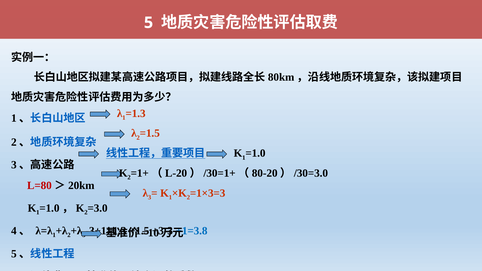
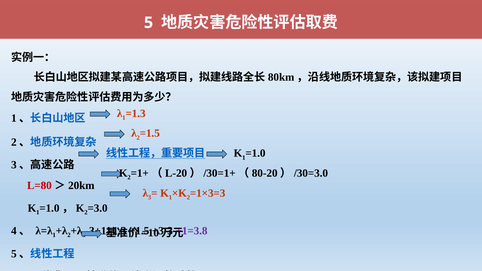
+1=3.8 colour: blue -> purple
